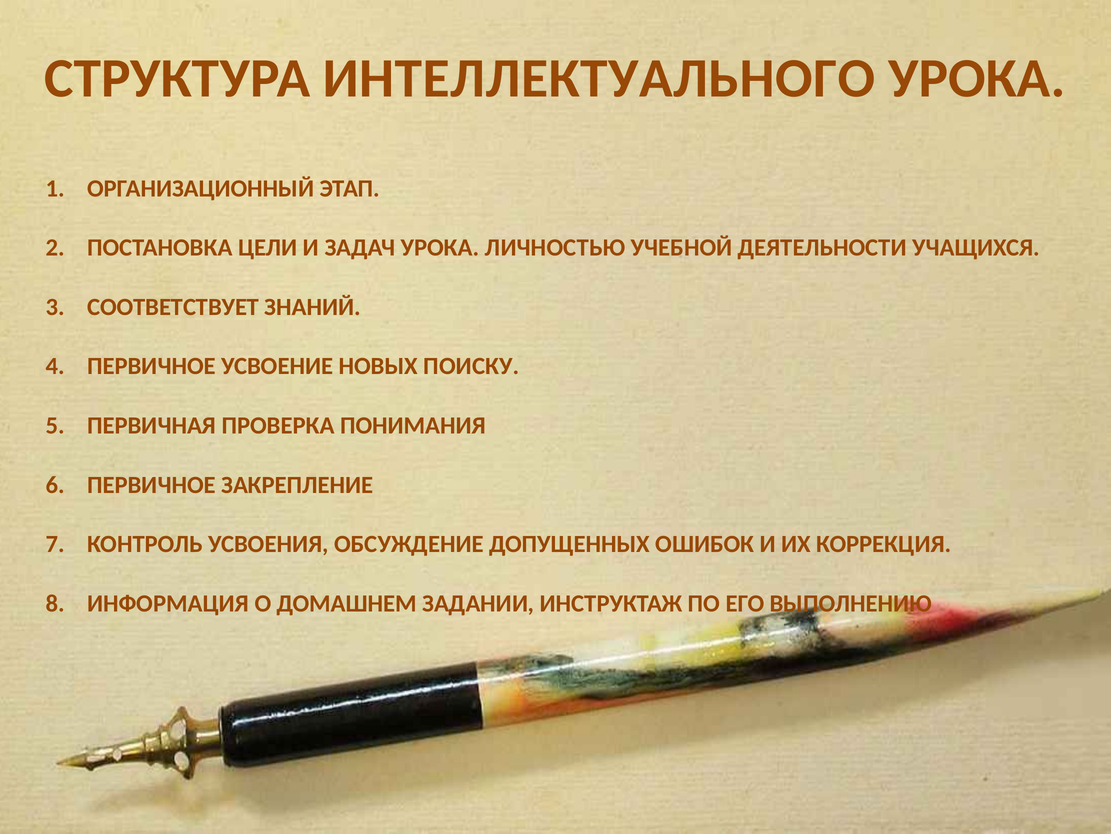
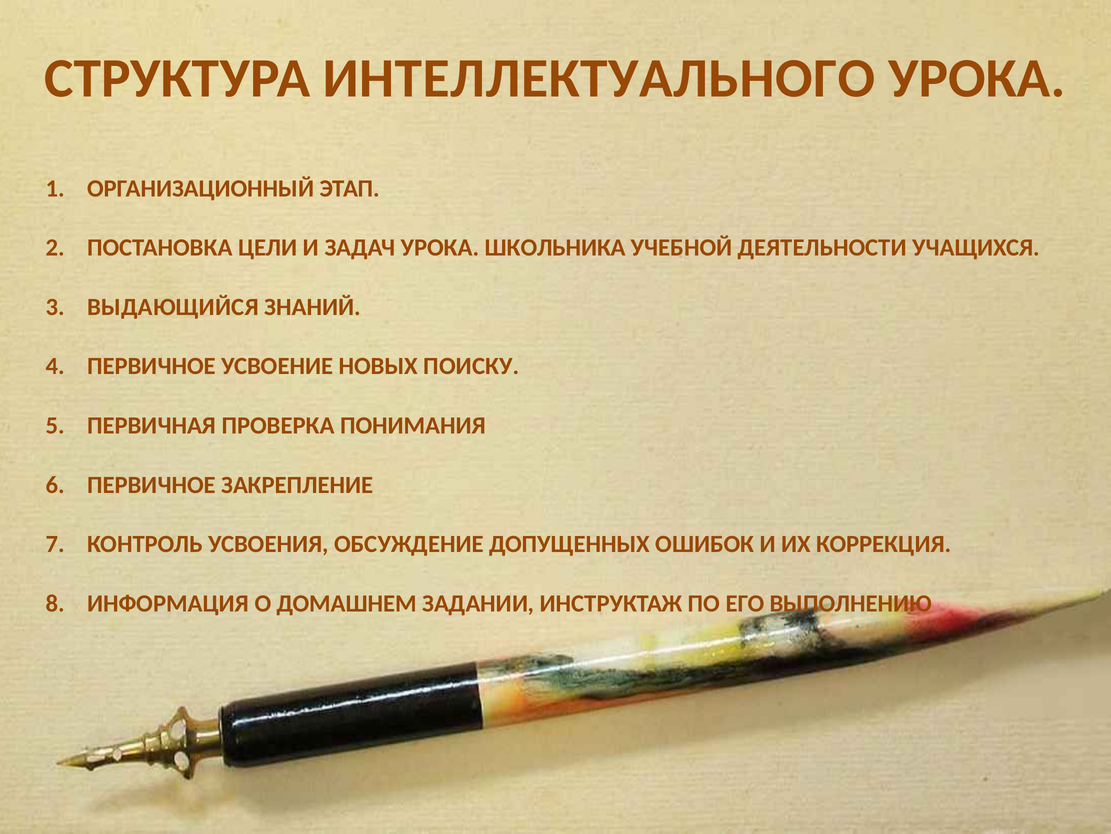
ЛИЧНОСТЬЮ: ЛИЧНОСТЬЮ -> ШКОЛЬНИКА
СООТВЕТСТВУЕТ: СООТВЕТСТВУЕТ -> ВЫДАЮЩИЙСЯ
